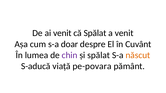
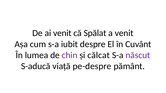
doar: doar -> iubit
și spălat: spălat -> călcat
născut colour: orange -> purple
pe-povara: pe-povara -> pe-despre
